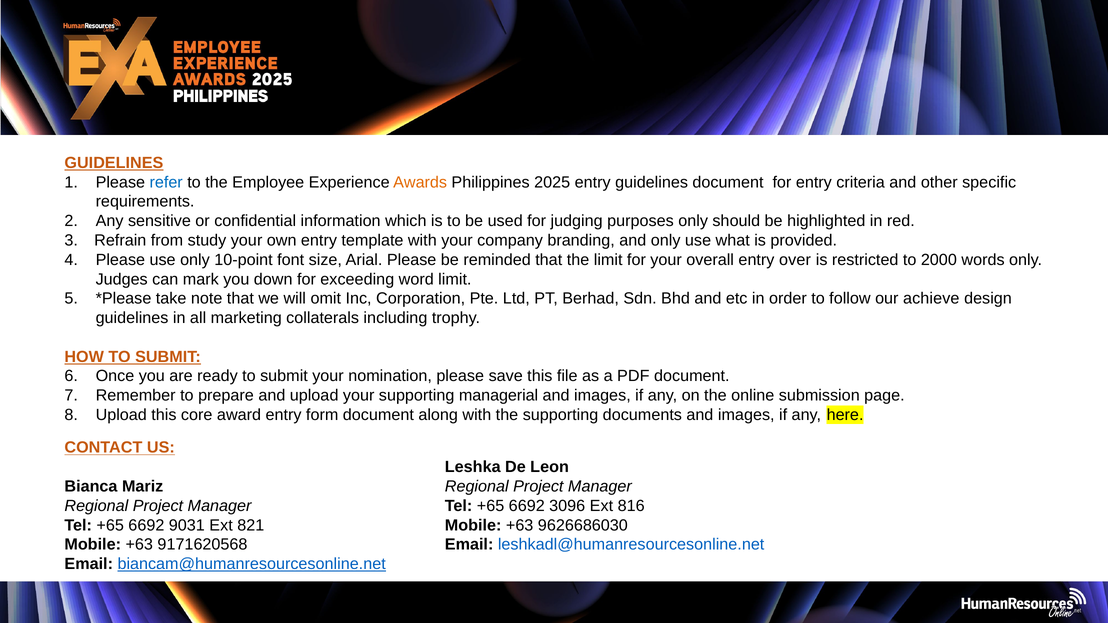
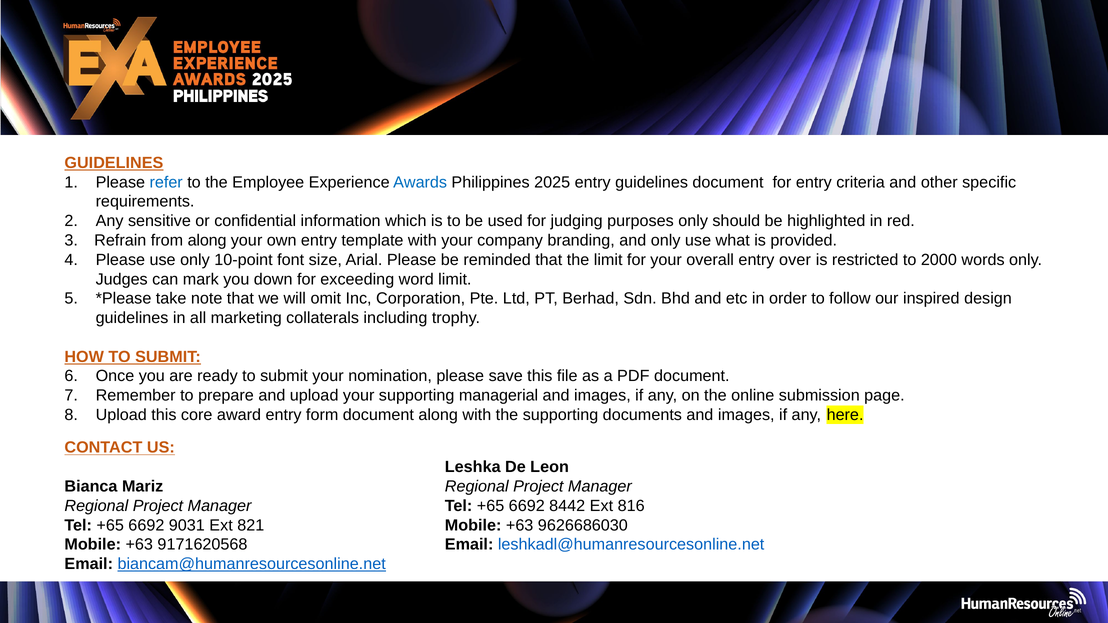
Awards colour: orange -> blue
from study: study -> along
achieve: achieve -> inspired
3096: 3096 -> 8442
